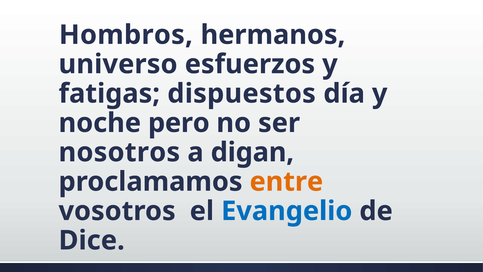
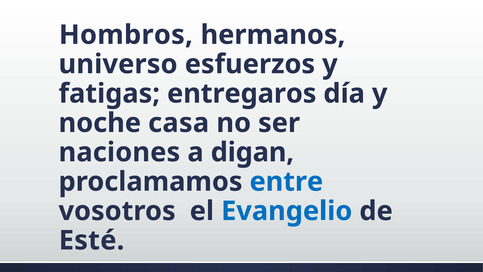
dispuestos: dispuestos -> entregaros
pero: pero -> casa
nosotros: nosotros -> naciones
entre colour: orange -> blue
Dice: Dice -> Esté
